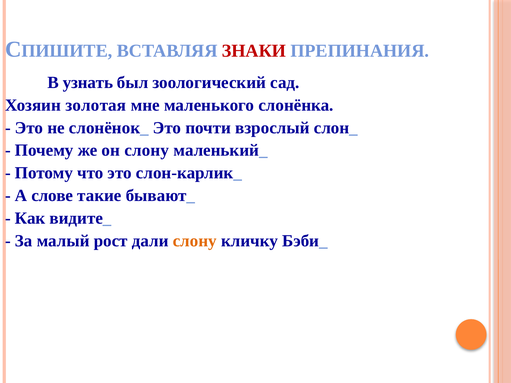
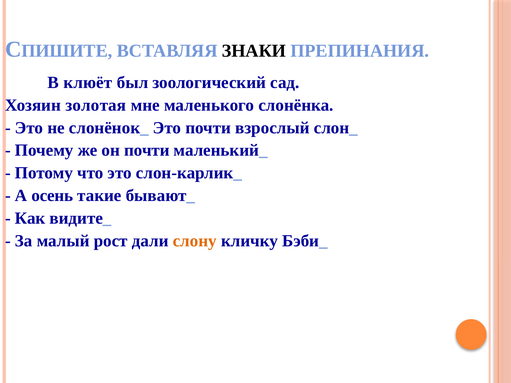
ЗНАКИ colour: red -> black
узнать: узнать -> клюёт
он слону: слону -> почти
слове: слове -> осень
